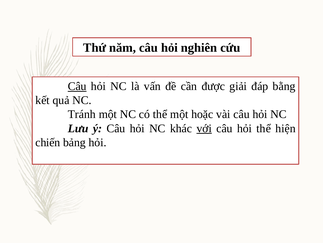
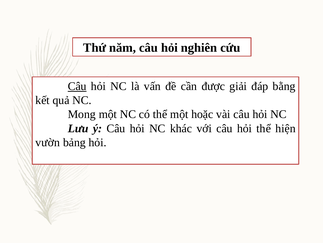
Tránh: Tránh -> Mong
với underline: present -> none
chiến: chiến -> vườn
